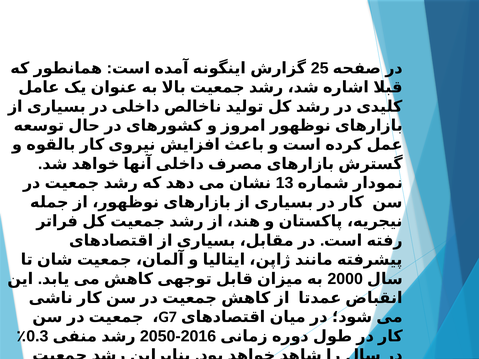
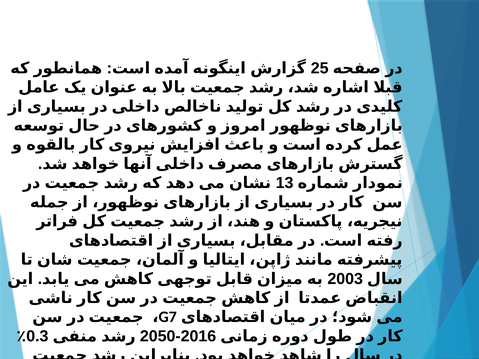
2000: 2000 -> 2003
